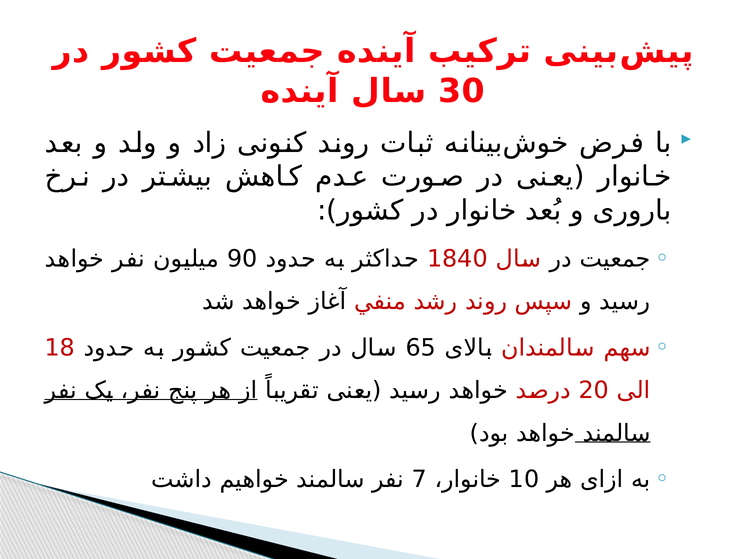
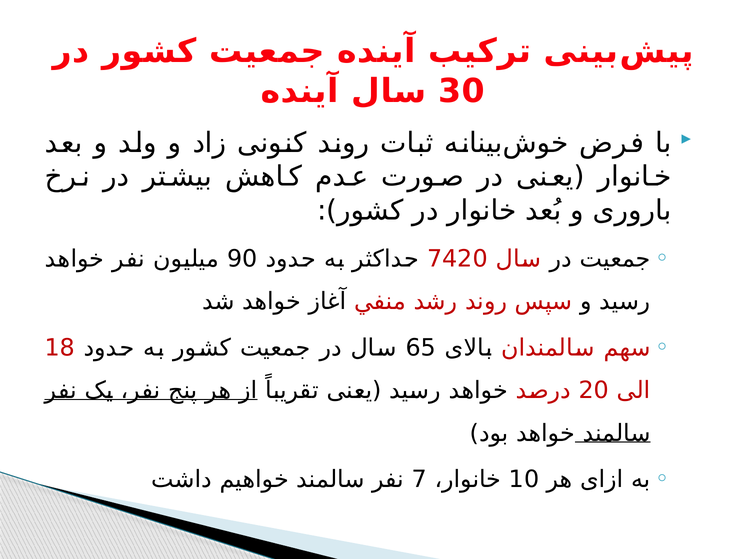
1840: 1840 -> 7420
